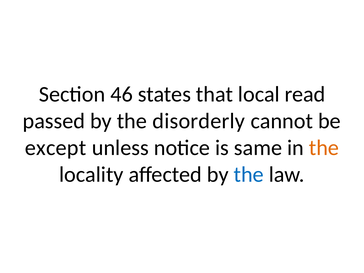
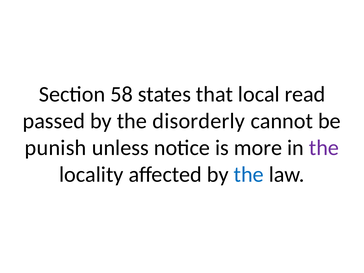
46: 46 -> 58
except: except -> punish
same: same -> more
the at (324, 148) colour: orange -> purple
